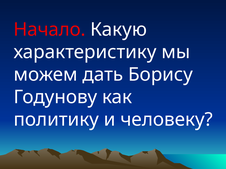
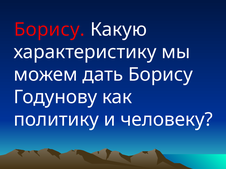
Начало at (50, 30): Начало -> Борису
